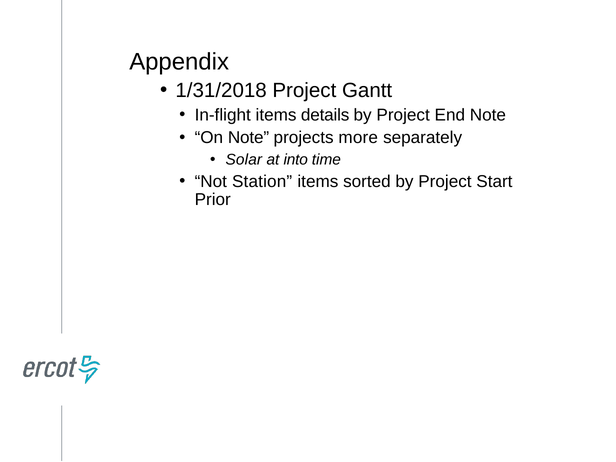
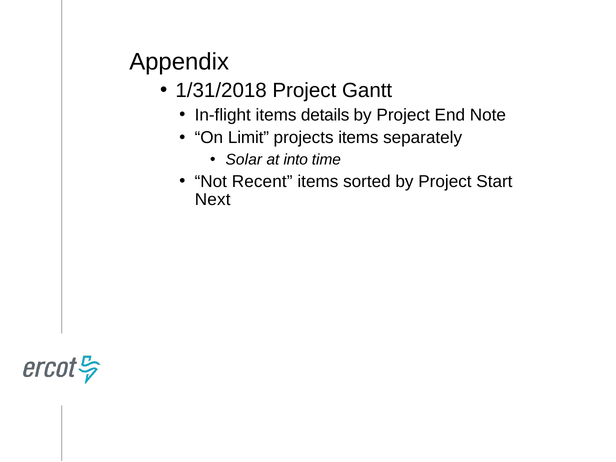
On Note: Note -> Limit
projects more: more -> items
Station: Station -> Recent
Prior: Prior -> Next
